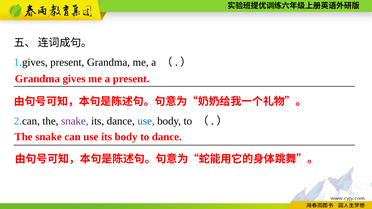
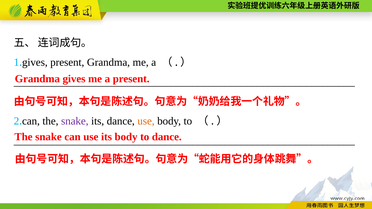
use at (146, 121) colour: blue -> orange
